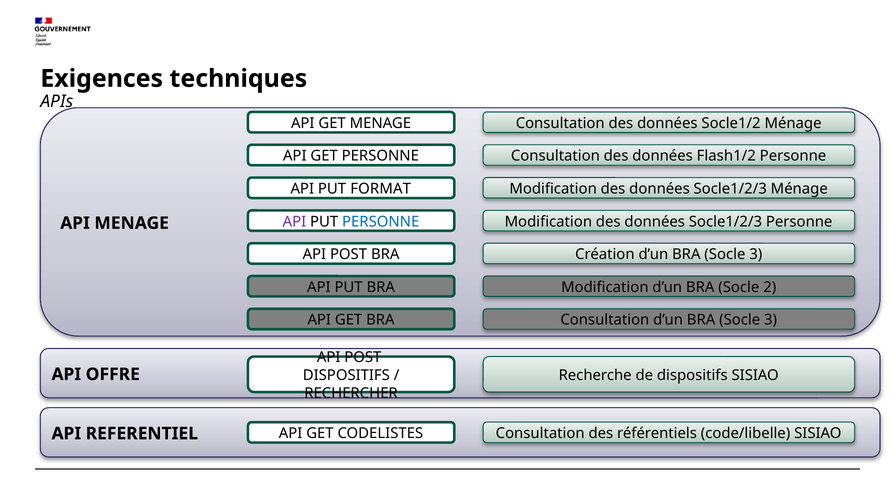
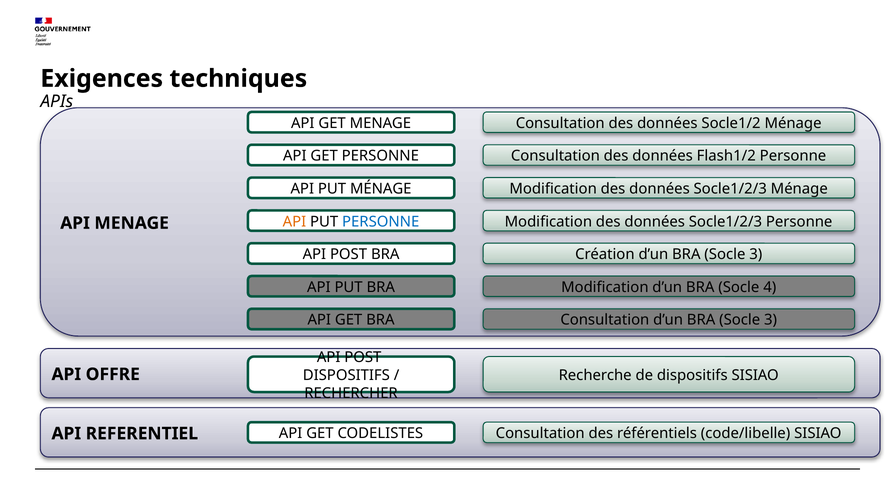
PUT FORMAT: FORMAT -> MÉNAGE
API at (294, 221) colour: purple -> orange
2: 2 -> 4
